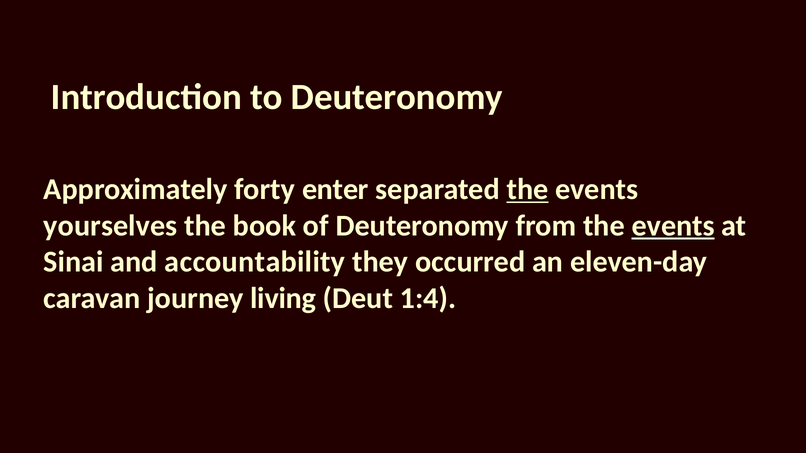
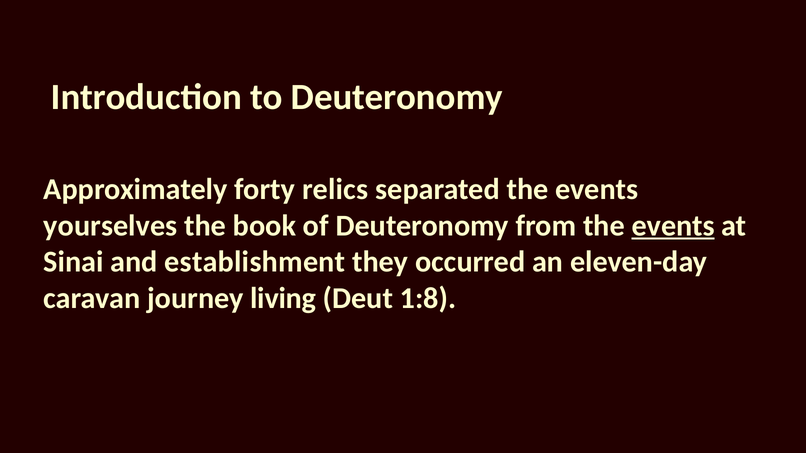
enter: enter -> relics
the at (528, 190) underline: present -> none
accountability: accountability -> establishment
1:4: 1:4 -> 1:8
